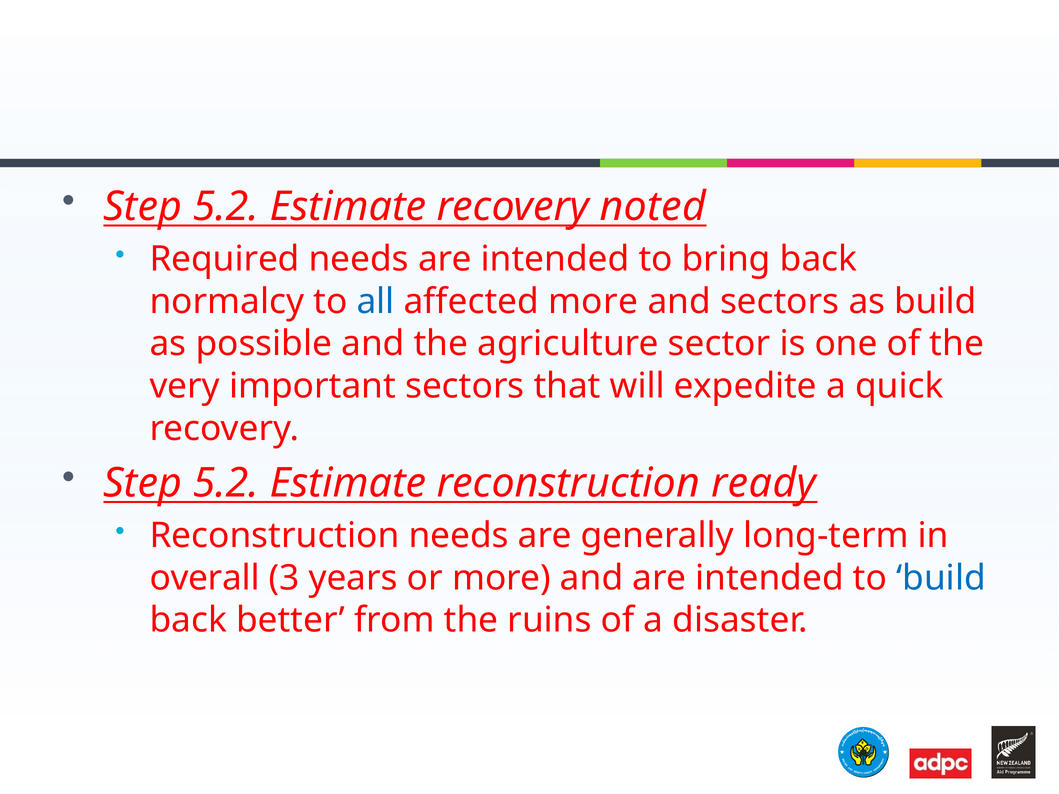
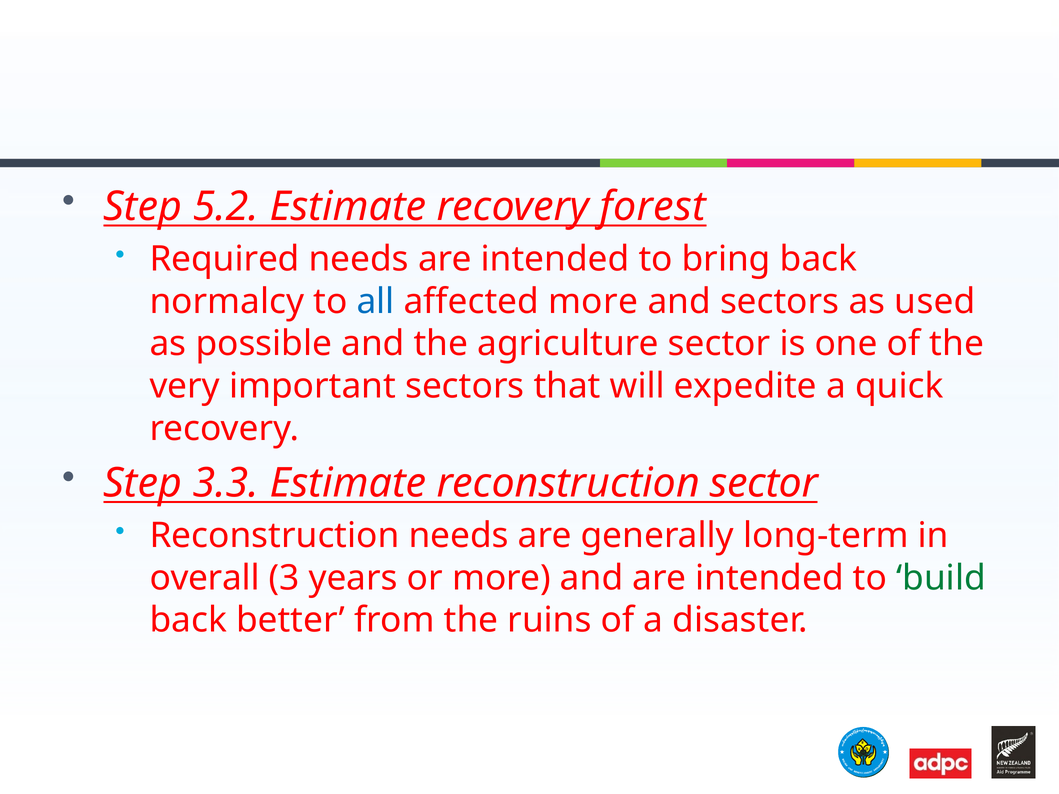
noted: noted -> forest
as build: build -> used
5.2 at (226, 483): 5.2 -> 3.3
reconstruction ready: ready -> sector
build at (941, 578) colour: blue -> green
